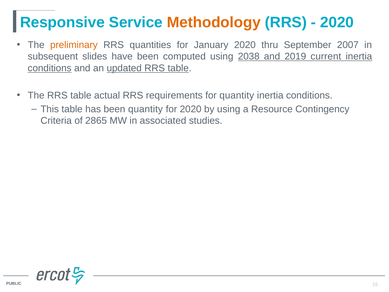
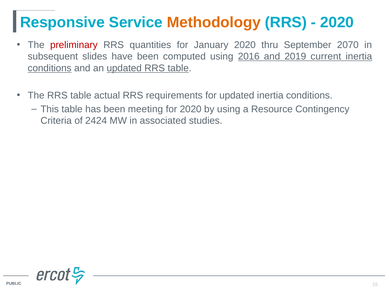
preliminary colour: orange -> red
2007: 2007 -> 2070
2038: 2038 -> 2016
for quantity: quantity -> updated
been quantity: quantity -> meeting
2865: 2865 -> 2424
